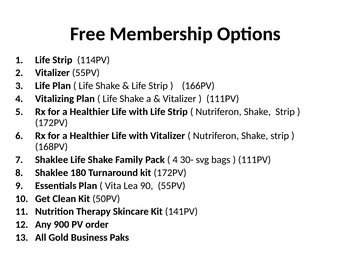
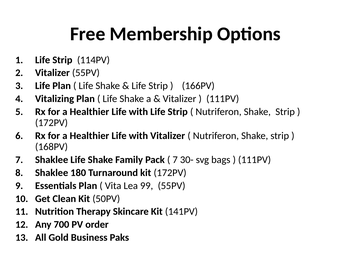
4 at (175, 160): 4 -> 7
90: 90 -> 99
900: 900 -> 700
